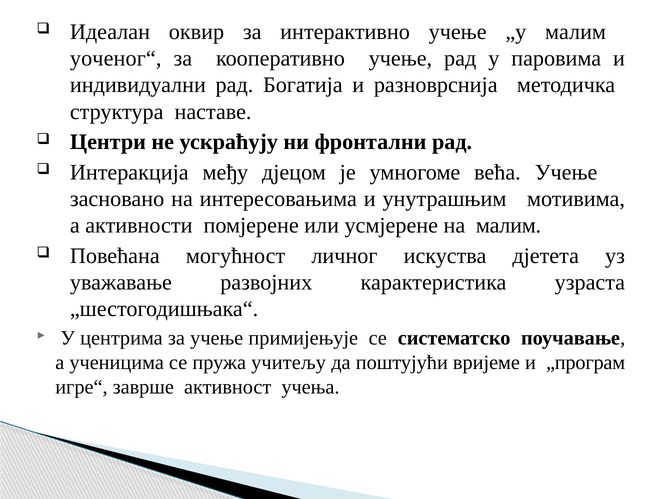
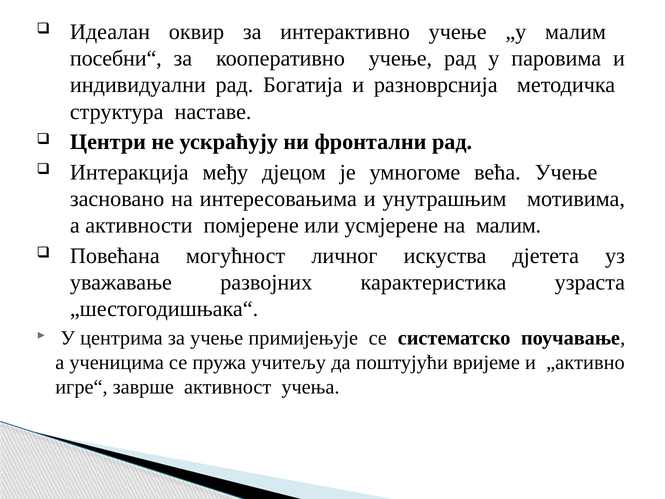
уоченог“: уоченог“ -> посебни“
„програм: „програм -> „активно
